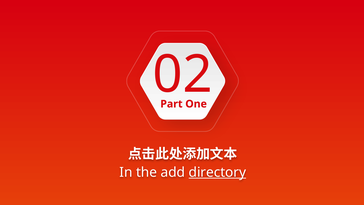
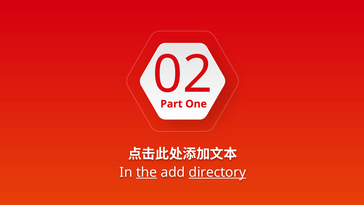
the underline: none -> present
